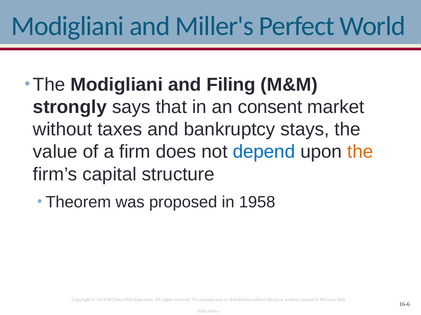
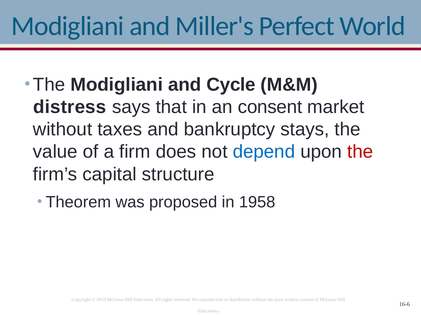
Filing: Filing -> Cycle
strongly: strongly -> distress
the at (360, 152) colour: orange -> red
